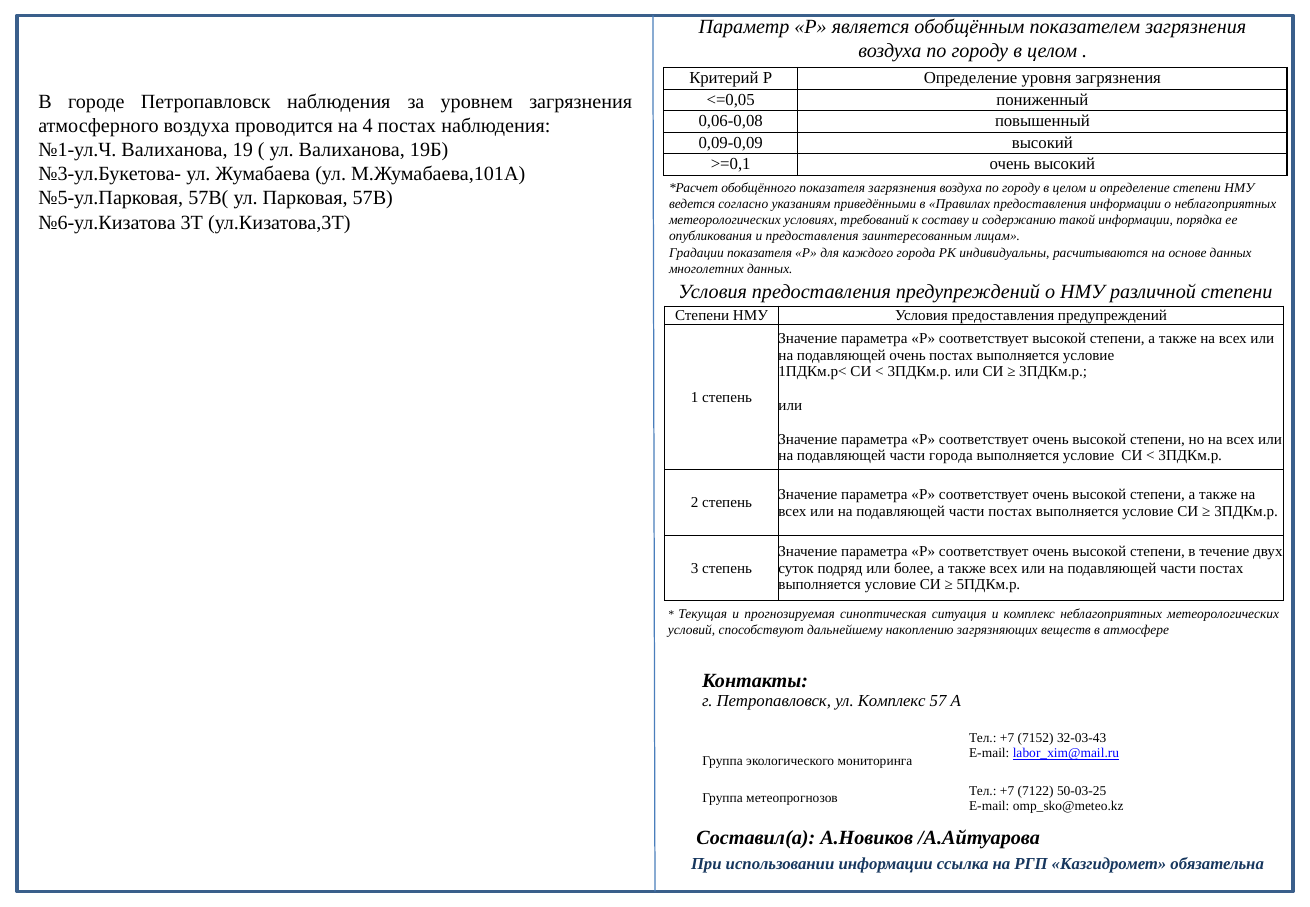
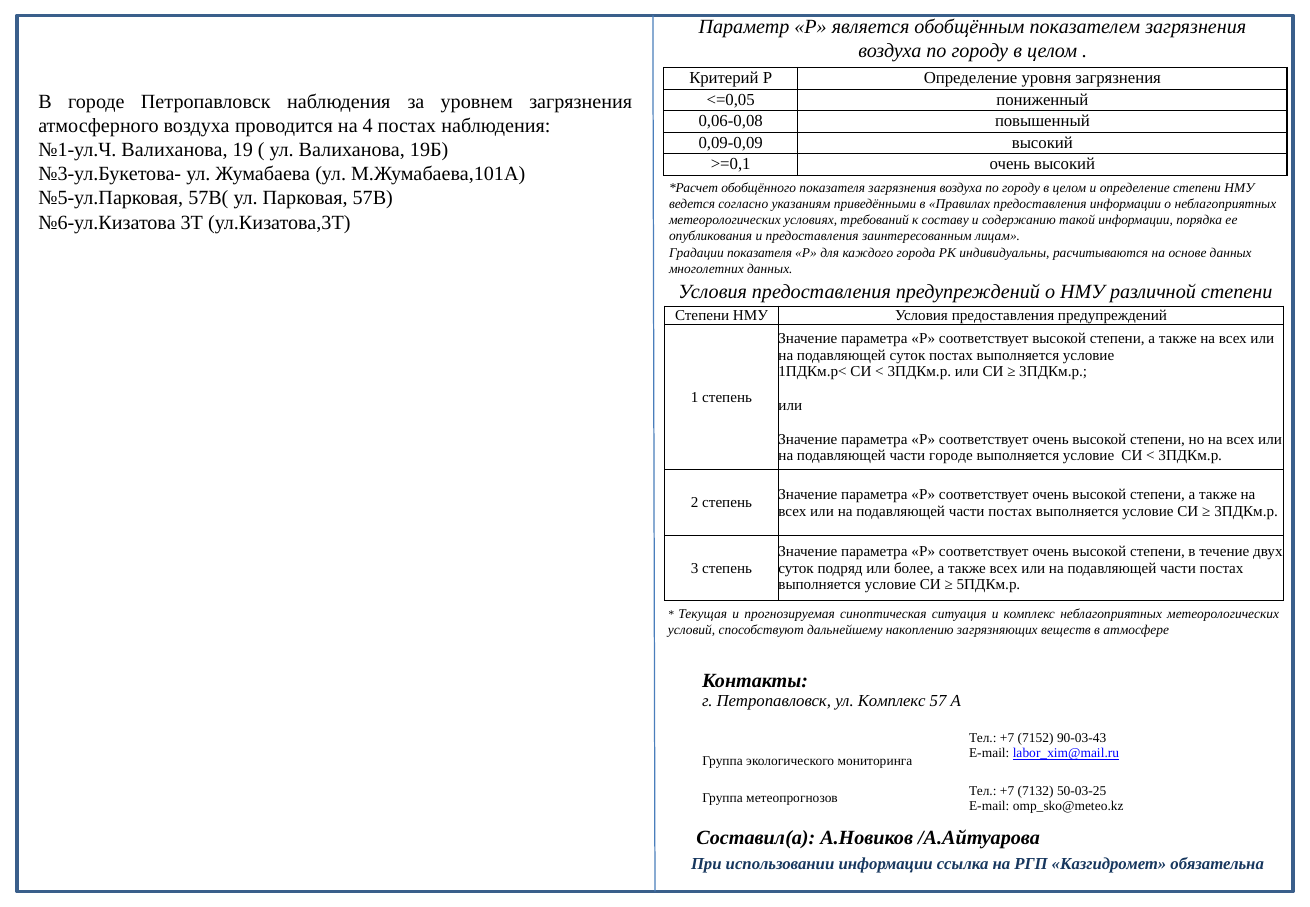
подавляющей очень: очень -> суток
части города: города -> городе
32-03-43: 32-03-43 -> 90-03-43
7122: 7122 -> 7132
